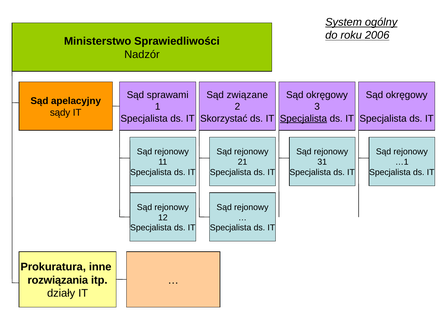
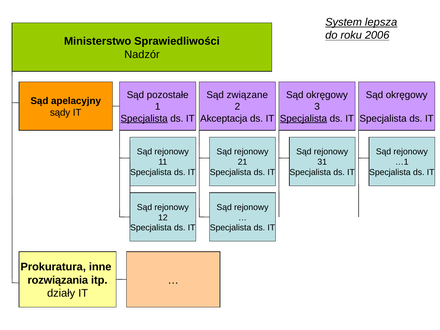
ogólny: ogólny -> lepsza
sprawami: sprawami -> pozostałe
Specjalista at (144, 118) underline: none -> present
Skorzystać: Skorzystać -> Akceptacja
